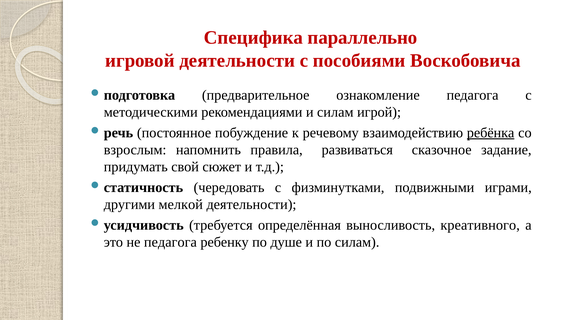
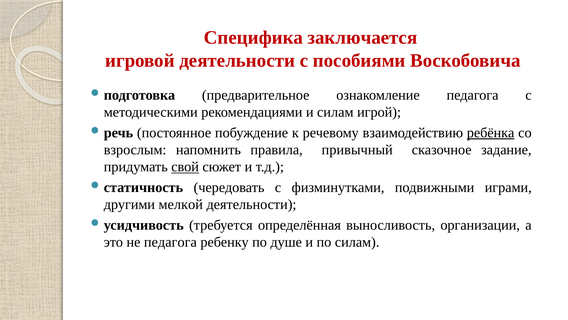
параллельно: параллельно -> заключается
развиваться: развиваться -> привычный
свой underline: none -> present
креативного: креативного -> организации
